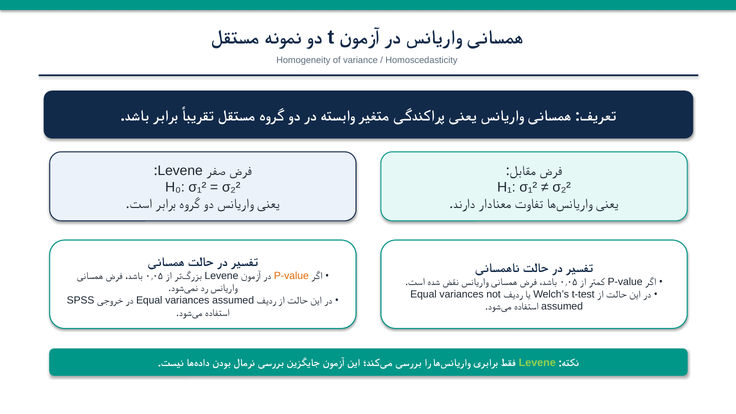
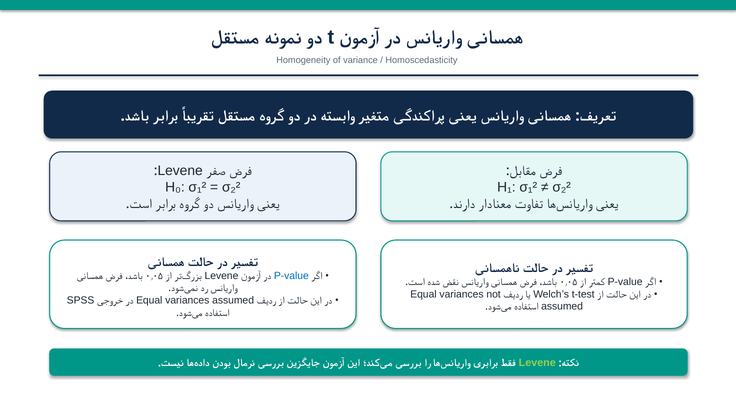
P-value at (291, 276) colour: orange -> blue
